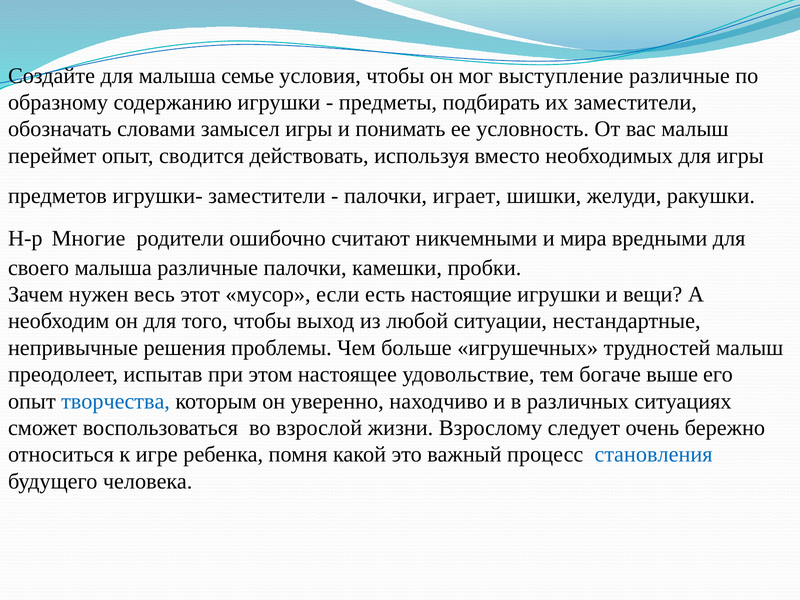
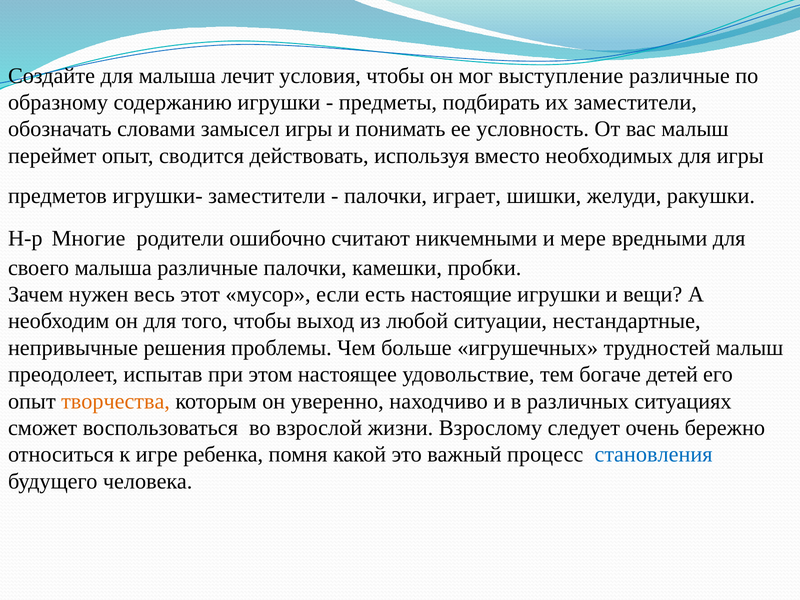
семье: семье -> лечит
мира: мира -> мере
выше: выше -> детей
творчества colour: blue -> orange
